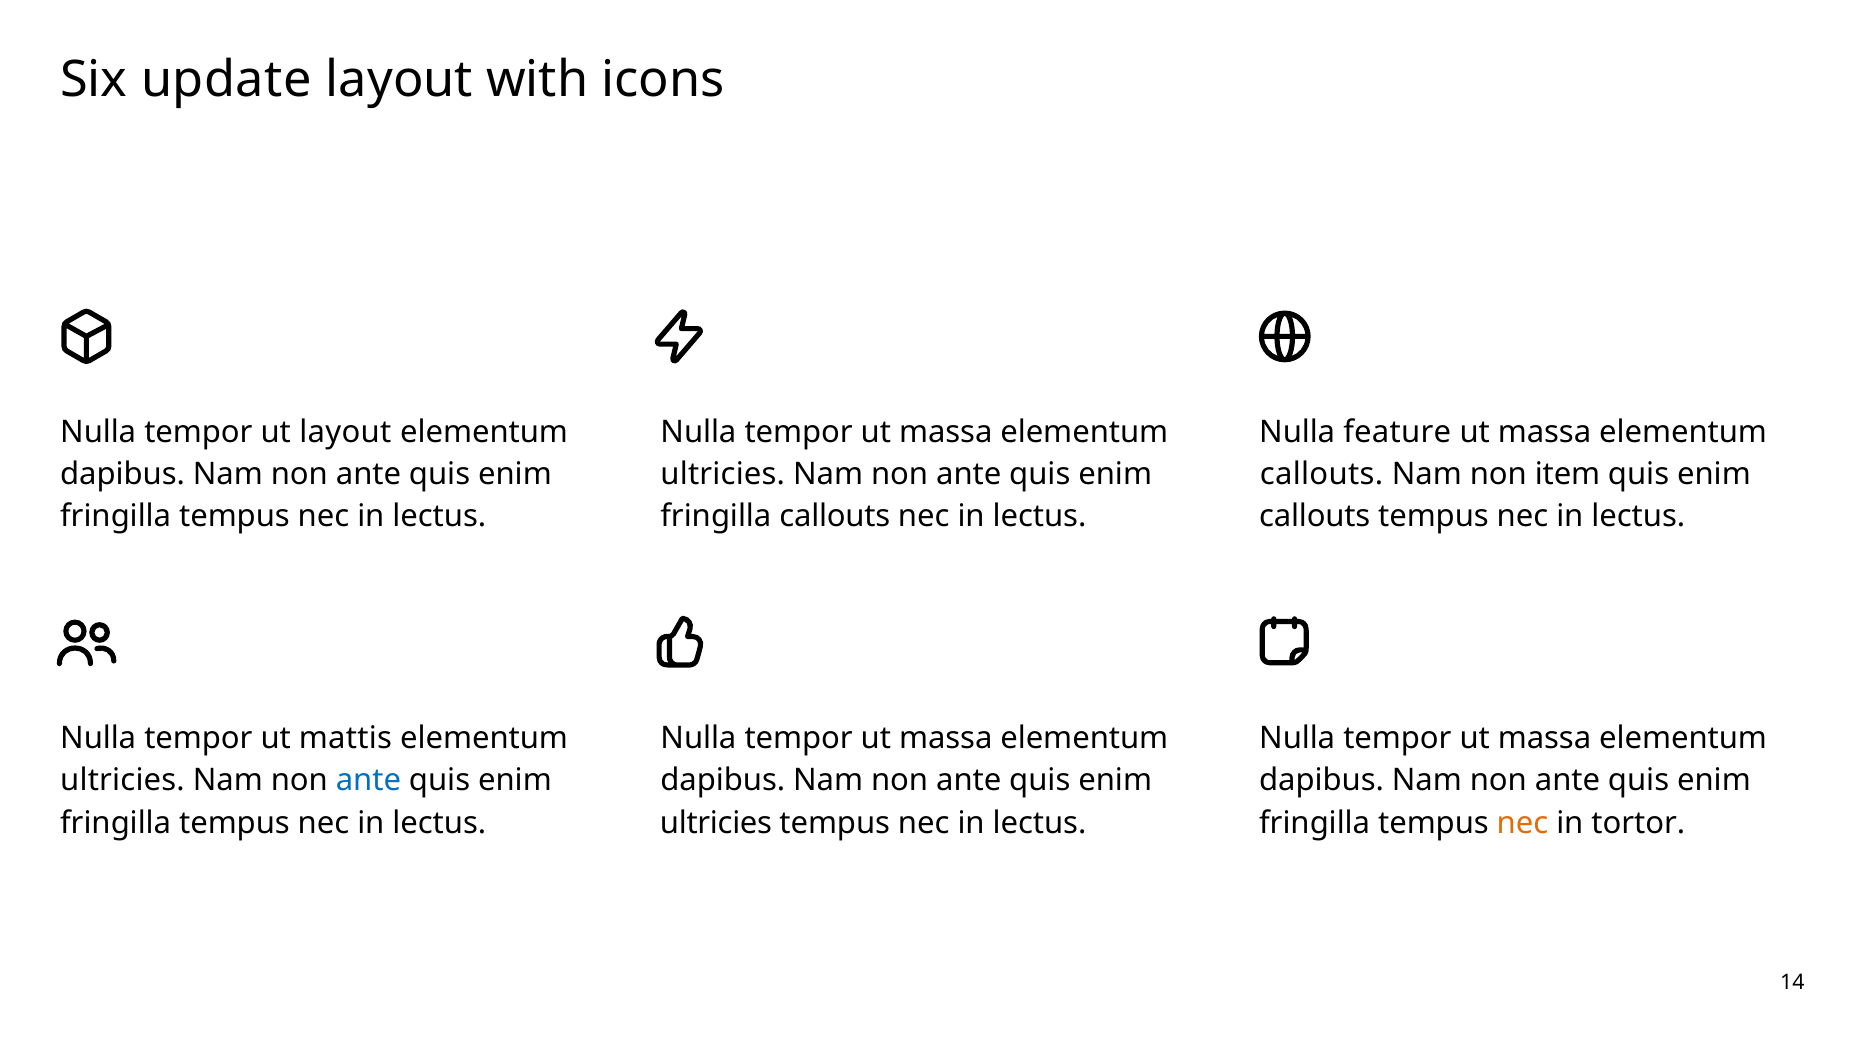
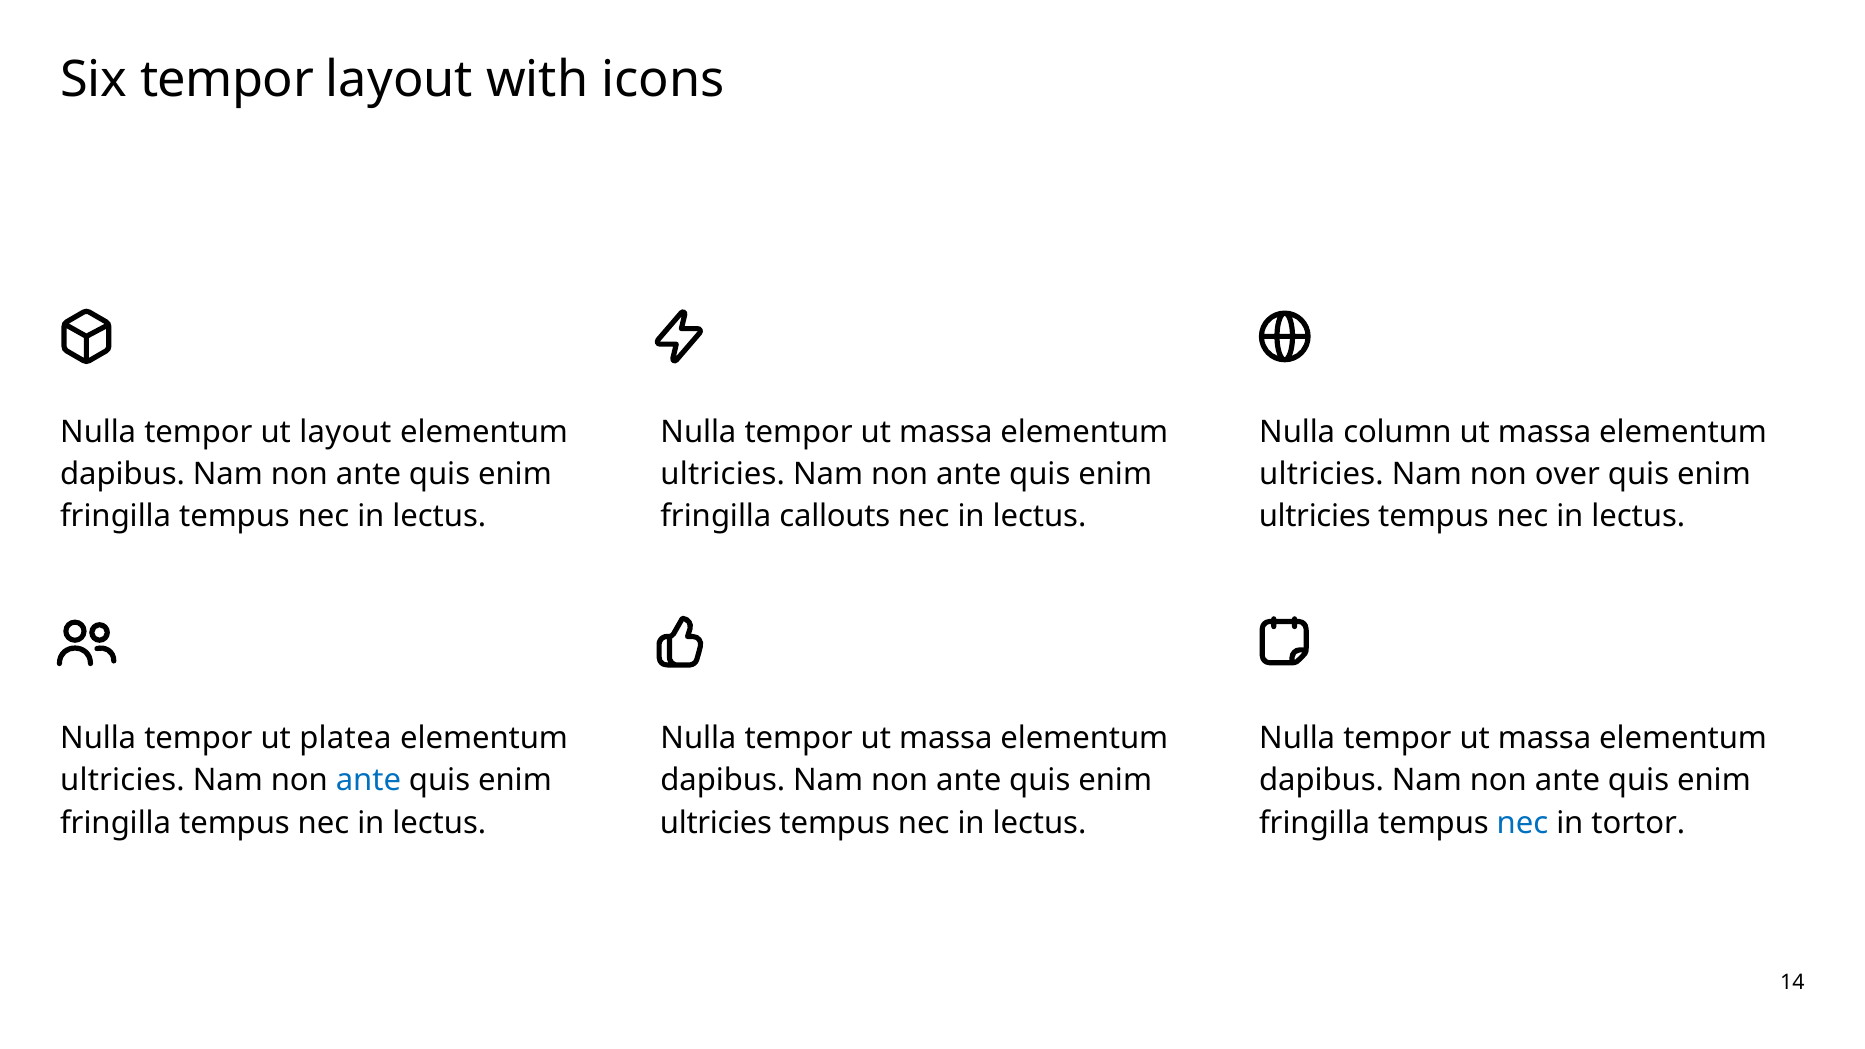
Six update: update -> tempor
feature: feature -> column
callouts at (1321, 474): callouts -> ultricies
item: item -> over
callouts at (1315, 517): callouts -> ultricies
mattis: mattis -> platea
nec at (1522, 823) colour: orange -> blue
